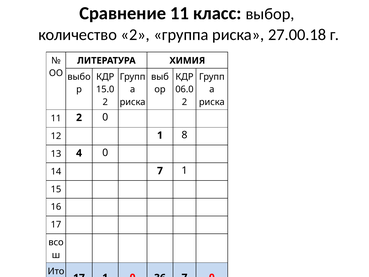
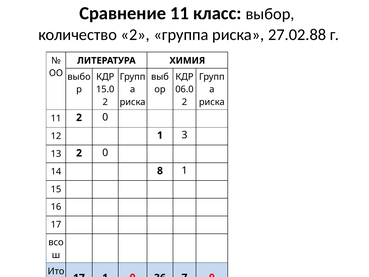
27.00.18: 27.00.18 -> 27.02.88
8: 8 -> 3
13 4: 4 -> 2
14 7: 7 -> 8
